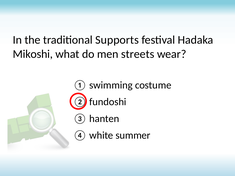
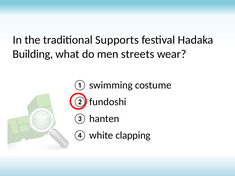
Mikoshi: Mikoshi -> Building
summer: summer -> clapping
